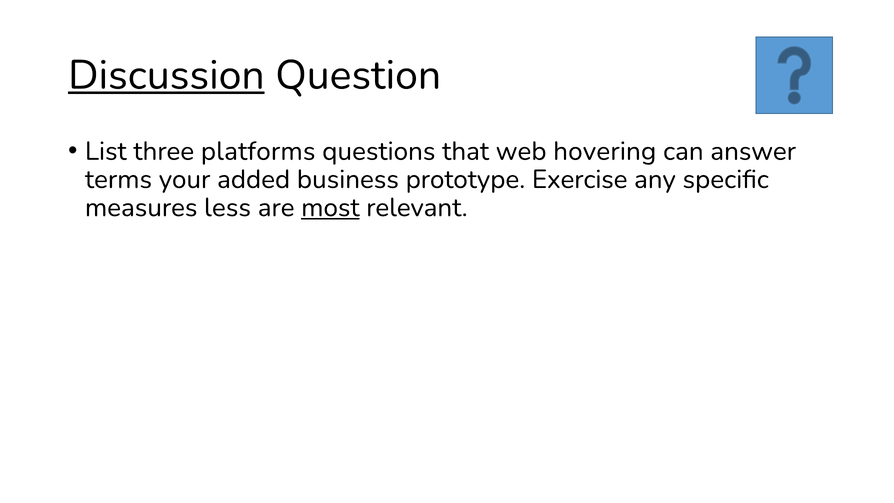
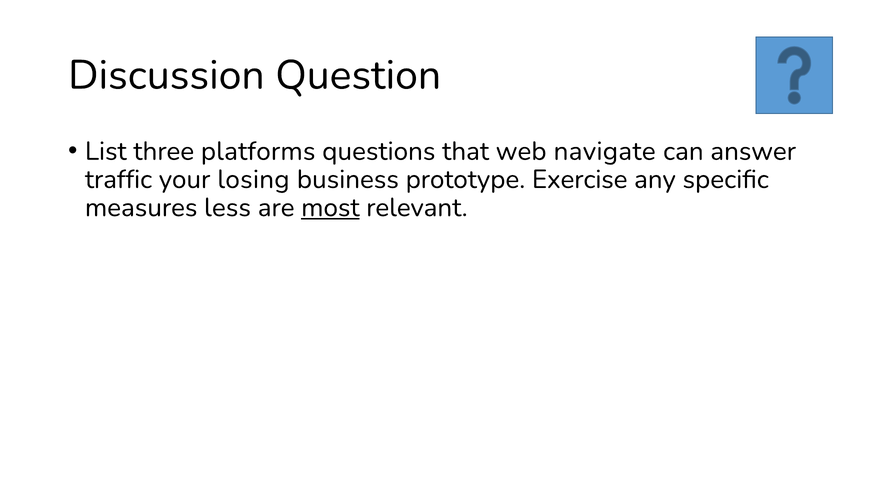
Discussion underline: present -> none
hovering: hovering -> navigate
terms: terms -> traffic
added: added -> losing
